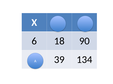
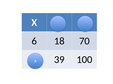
90: 90 -> 70
134: 134 -> 100
